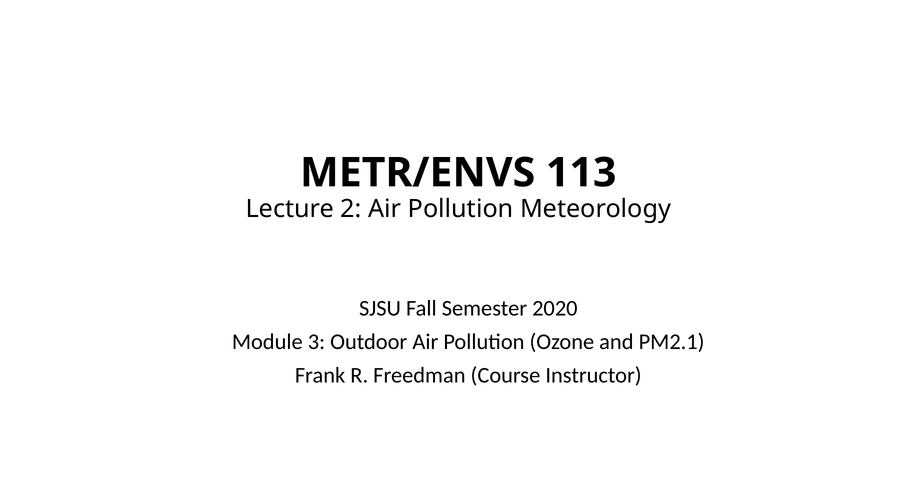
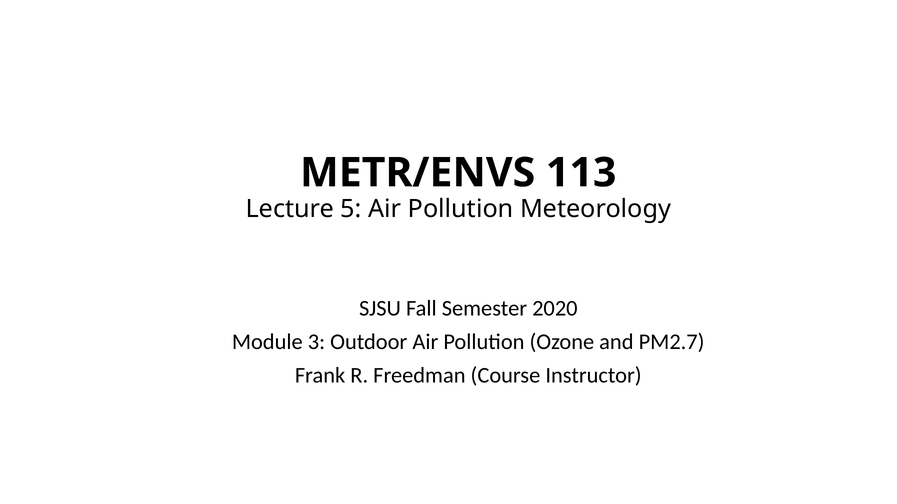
2: 2 -> 5
PM2.1: PM2.1 -> PM2.7
